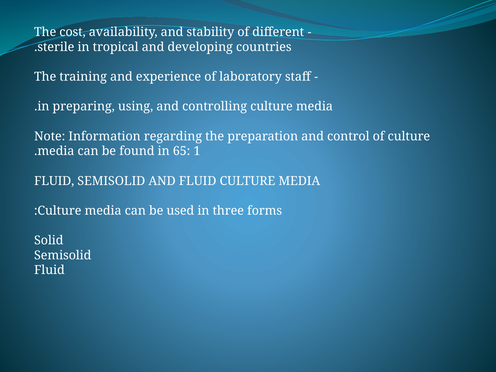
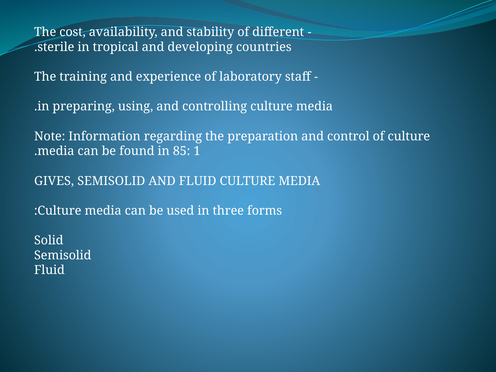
65: 65 -> 85
FLUID at (54, 181): FLUID -> GIVES
